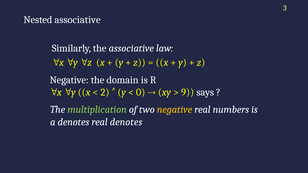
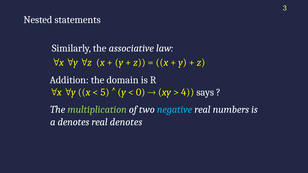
Nested associative: associative -> statements
Negative at (69, 80): Negative -> Addition
2: 2 -> 5
9: 9 -> 4
negative at (175, 110) colour: yellow -> light blue
